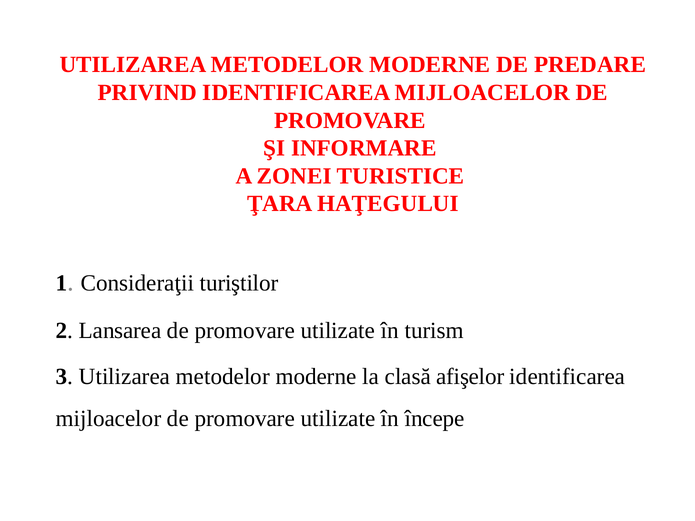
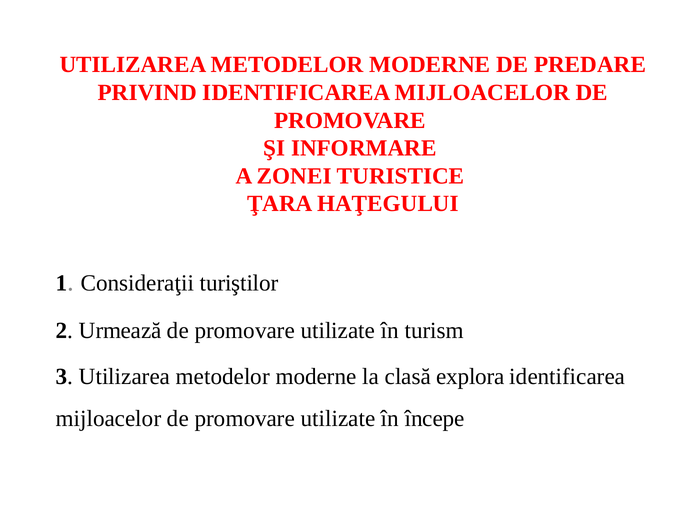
Lansarea: Lansarea -> Urmează
afişelor: afişelor -> explora
